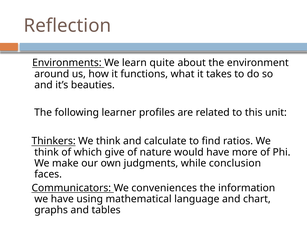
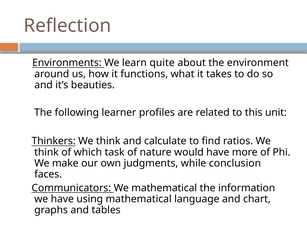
give: give -> task
We conveniences: conveniences -> mathematical
